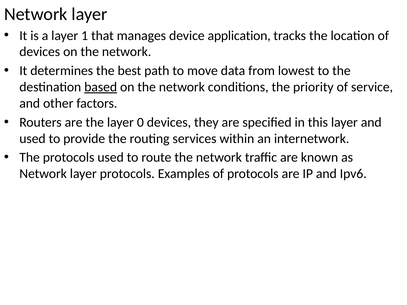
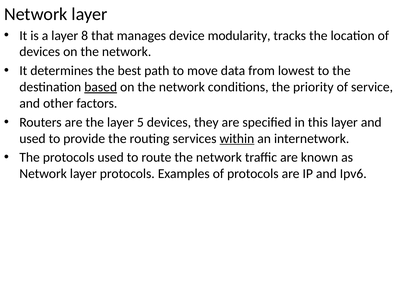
1: 1 -> 8
application: application -> modularity
0: 0 -> 5
within underline: none -> present
